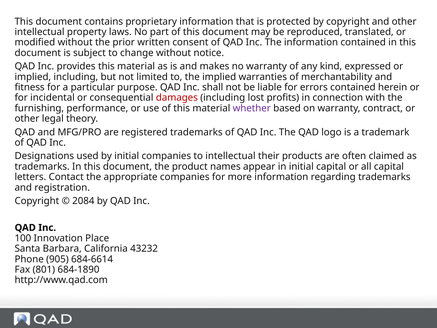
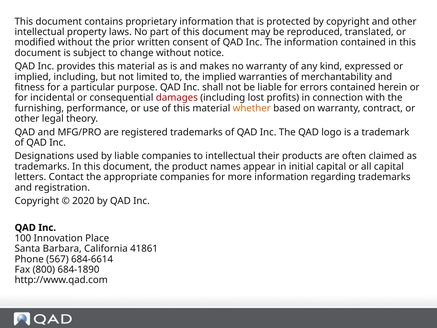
whether colour: purple -> orange
by initial: initial -> liable
2084: 2084 -> 2020
43232: 43232 -> 41861
905: 905 -> 567
801: 801 -> 800
